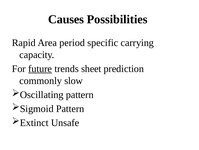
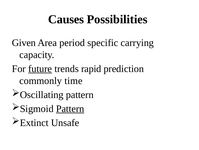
Rapid: Rapid -> Given
sheet: sheet -> rapid
slow: slow -> time
Pattern at (70, 108) underline: none -> present
